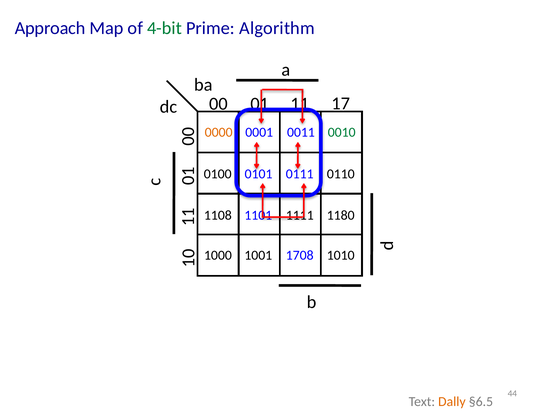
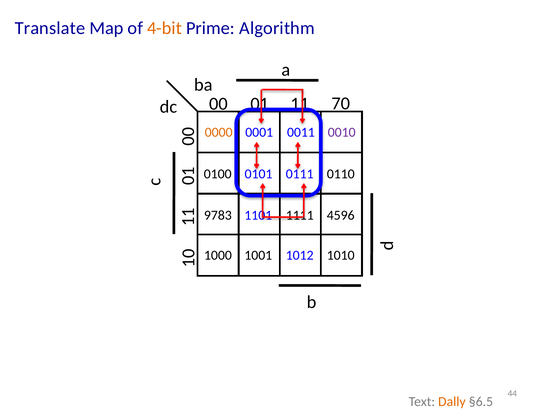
Approach: Approach -> Translate
4-bit colour: green -> orange
17: 17 -> 70
0010 colour: green -> purple
1108: 1108 -> 9783
1180: 1180 -> 4596
1708: 1708 -> 1012
